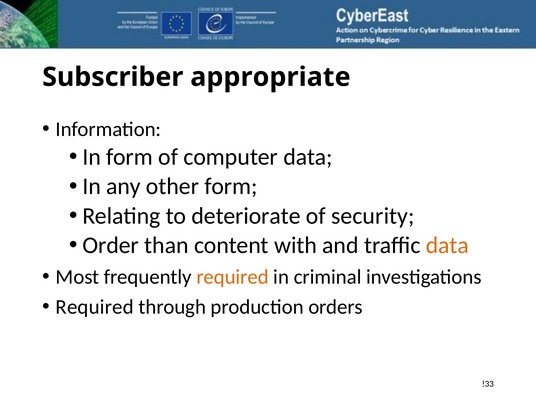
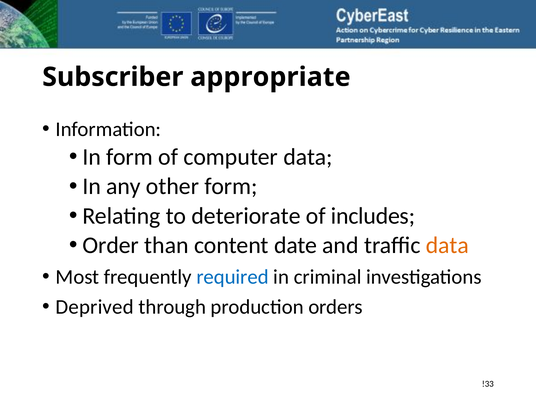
security: security -> includes
with: with -> date
required at (233, 277) colour: orange -> blue
Required at (95, 307): Required -> Deprived
